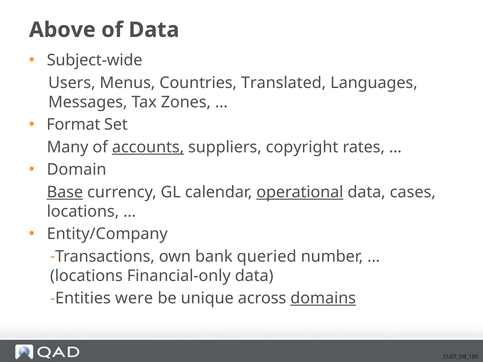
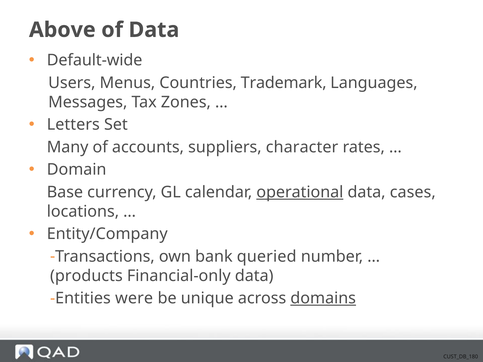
Subject-wide: Subject-wide -> Default-wide
Translated: Translated -> Trademark
Format: Format -> Letters
accounts underline: present -> none
copyright: copyright -> character
Base underline: present -> none
locations at (86, 276): locations -> products
